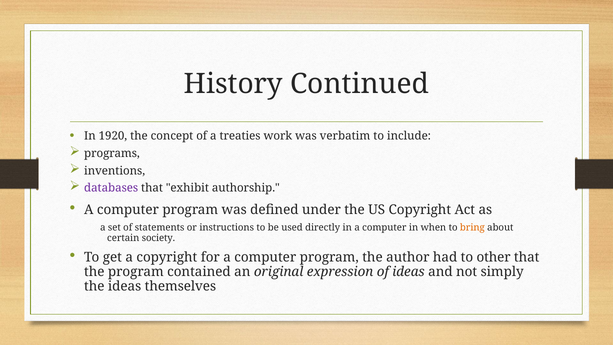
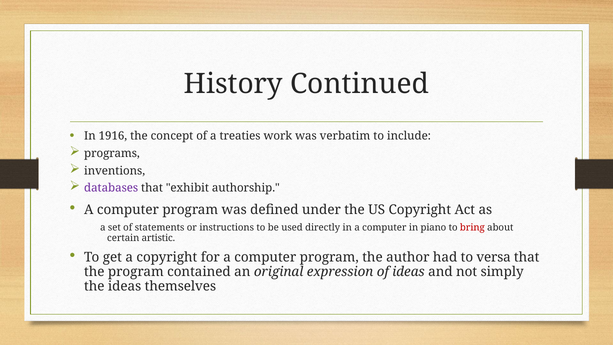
1920: 1920 -> 1916
when: when -> piano
bring colour: orange -> red
society: society -> artistic
other: other -> versa
